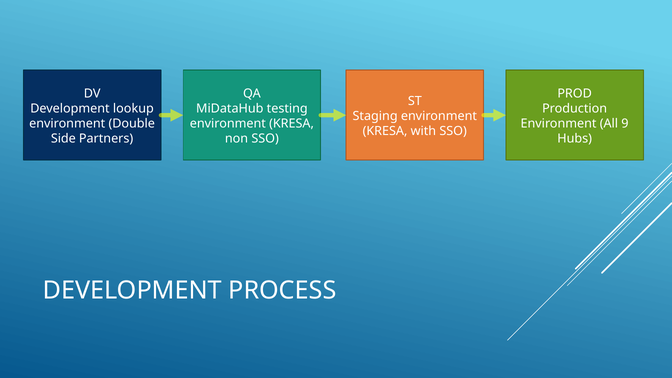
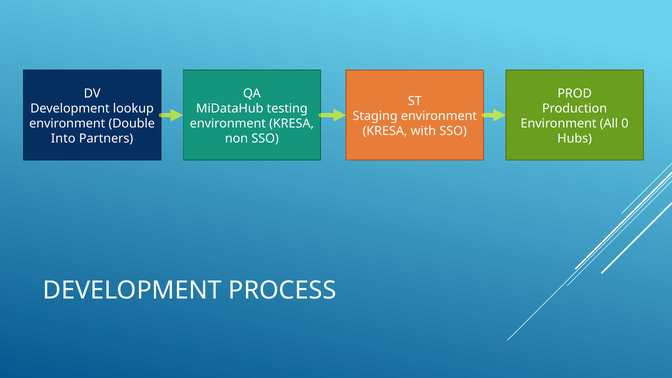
9: 9 -> 0
Side: Side -> Into
